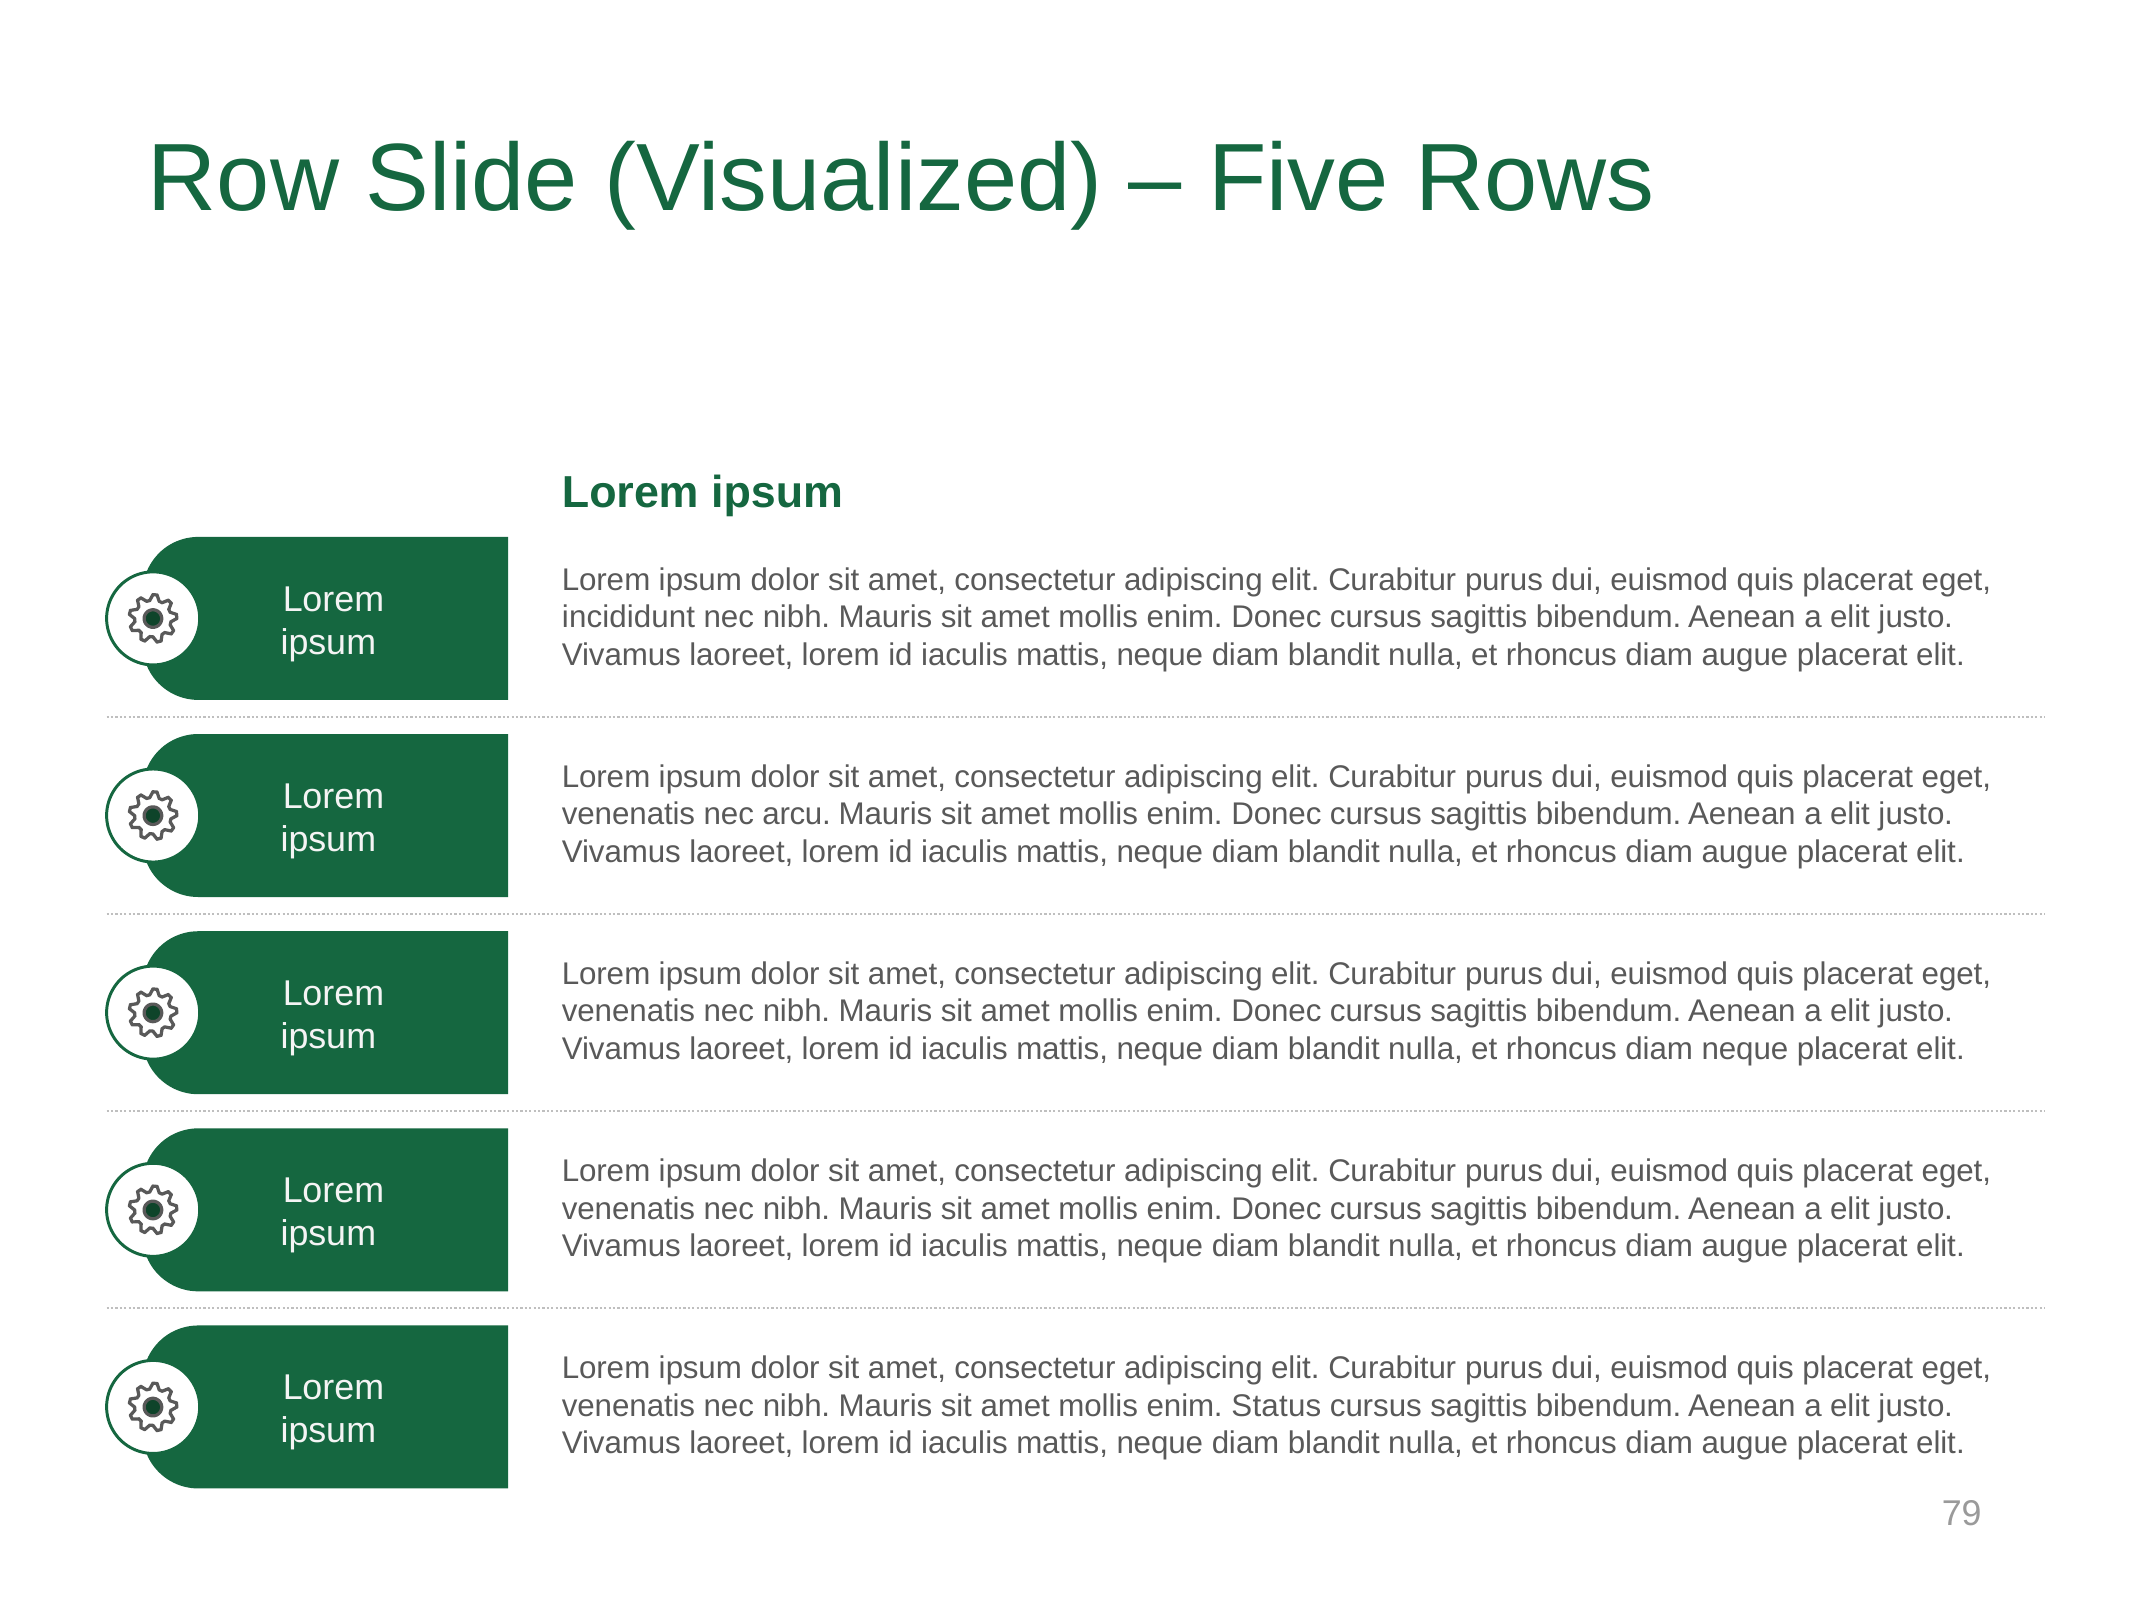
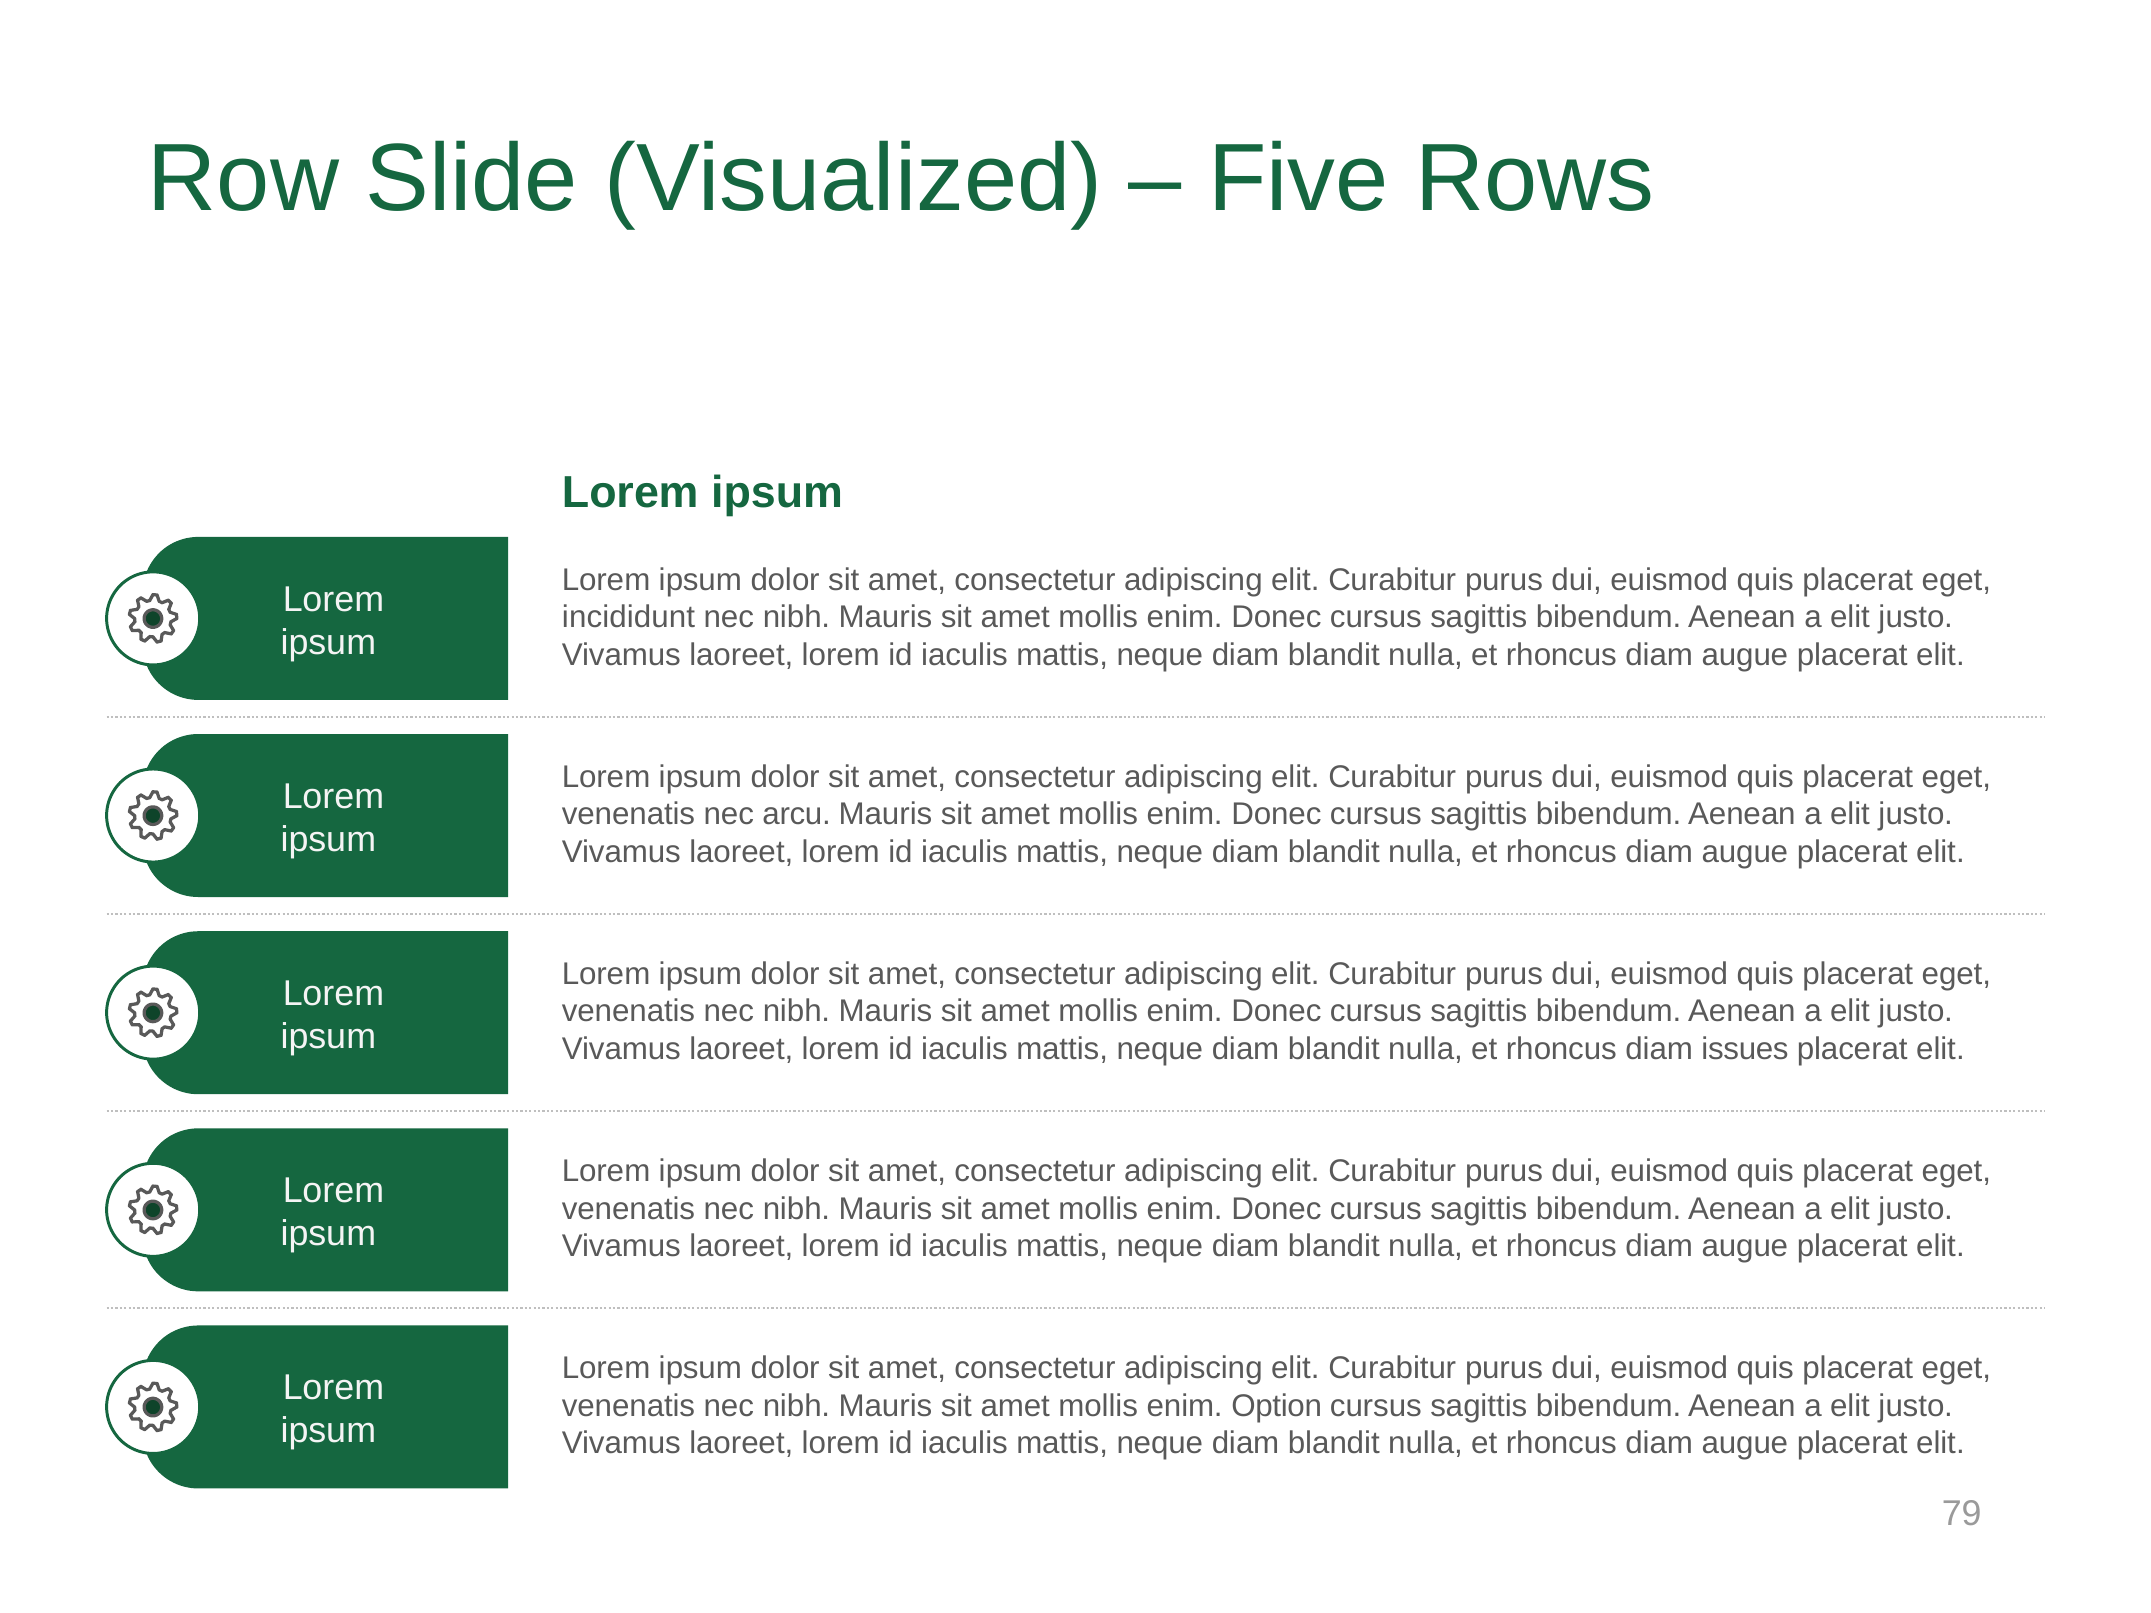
diam neque: neque -> issues
Status: Status -> Option
